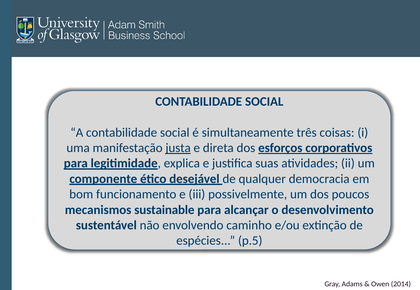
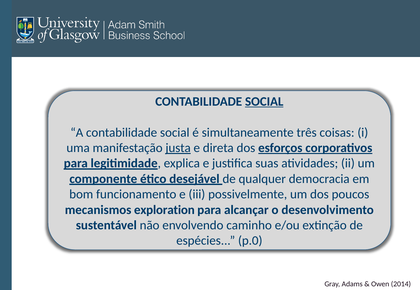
SOCIAL at (264, 102) underline: none -> present
sustainable: sustainable -> exploration
p.5: p.5 -> p.0
